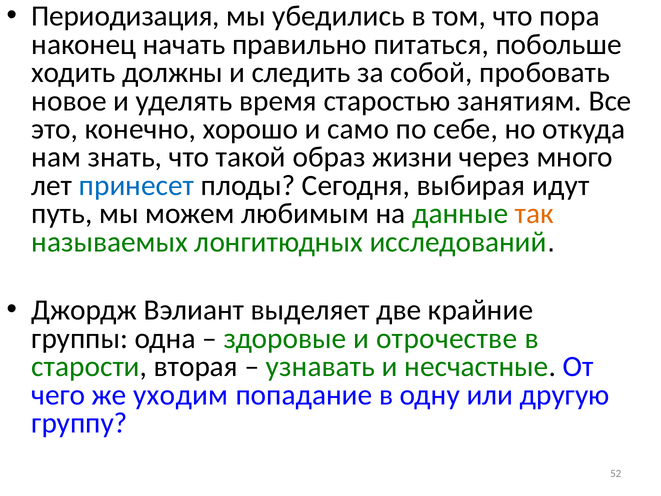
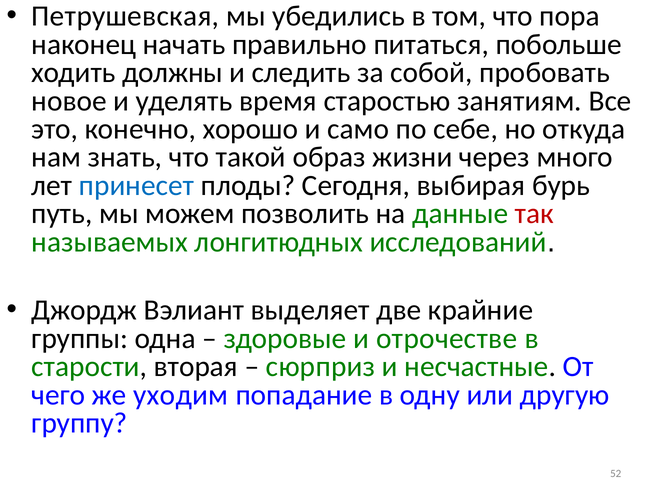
Периодизация: Периодизация -> Петрушевская
идут: идут -> бурь
любимым: любимым -> позволить
так colour: orange -> red
узнавать: узнавать -> сюрприз
